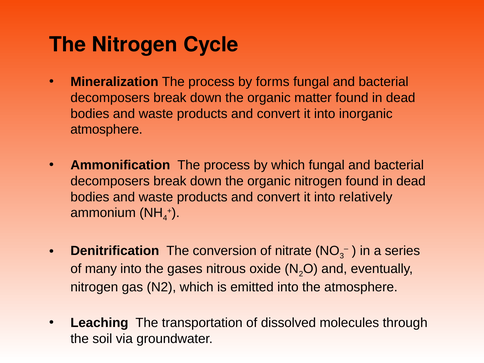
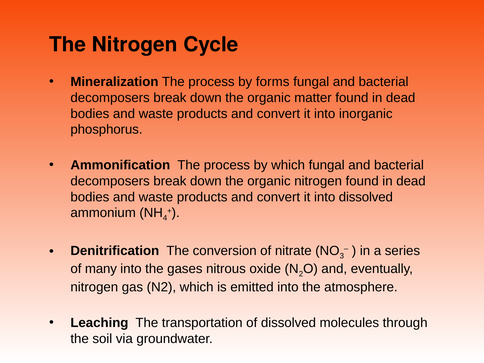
atmosphere at (106, 130): atmosphere -> phosphorus
into relatively: relatively -> dissolved
